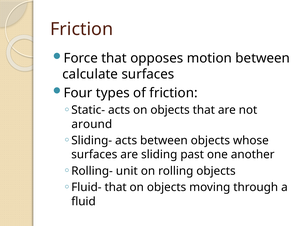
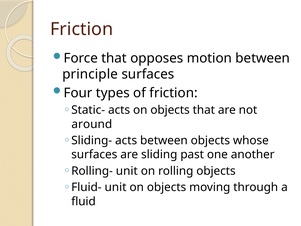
calculate: calculate -> principle
Fluid- that: that -> unit
